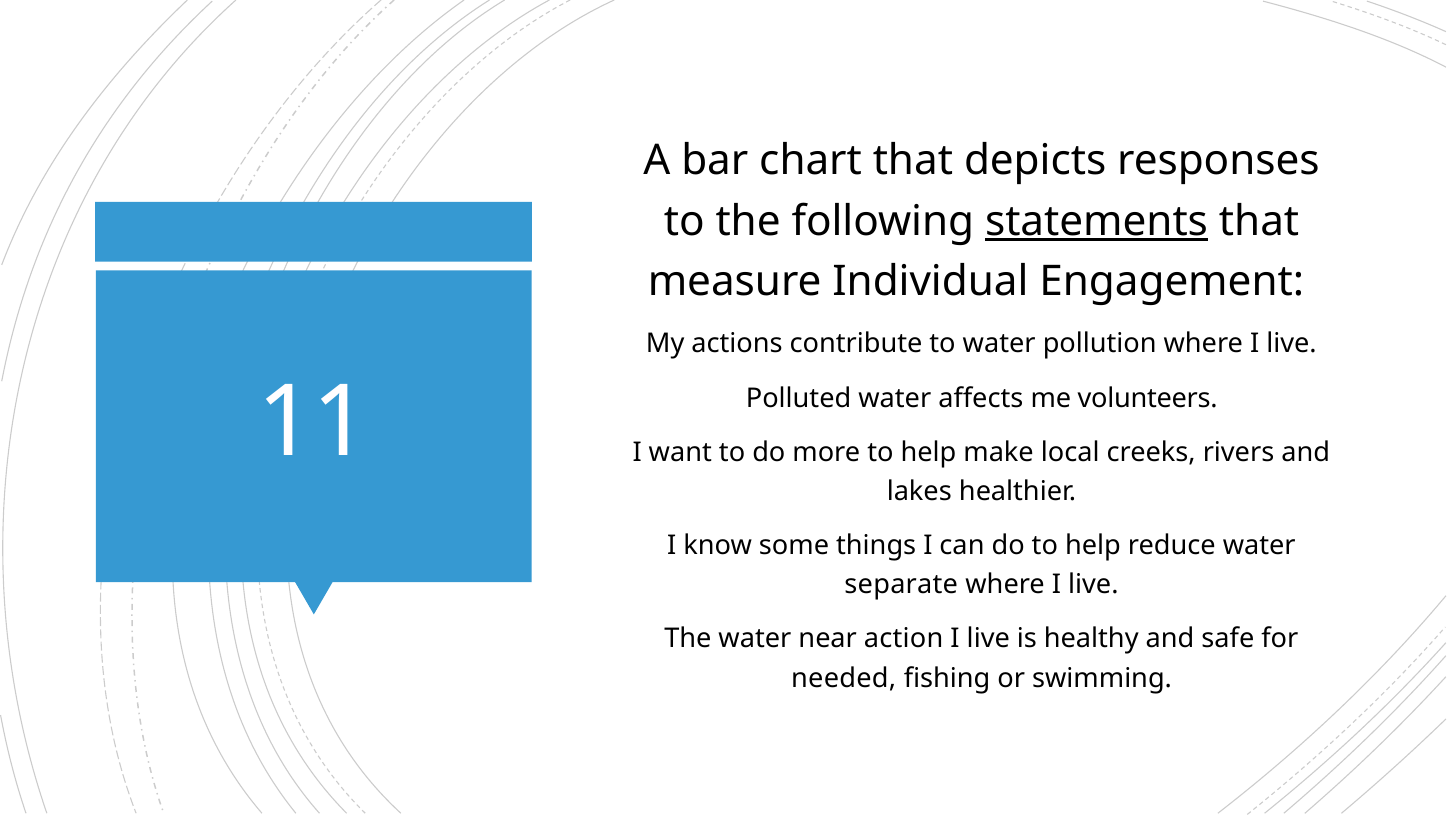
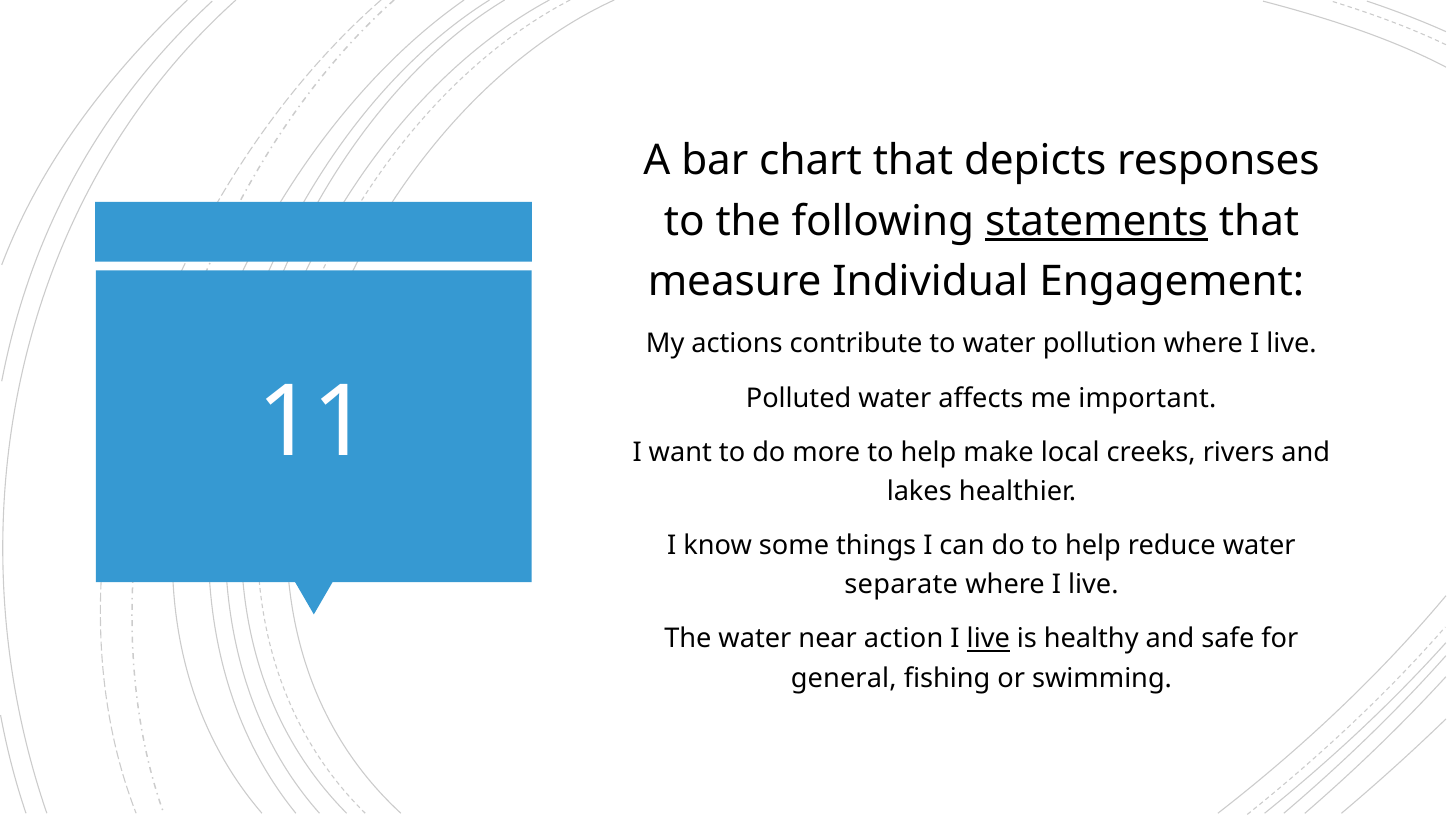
volunteers: volunteers -> important
live at (988, 639) underline: none -> present
needed: needed -> general
